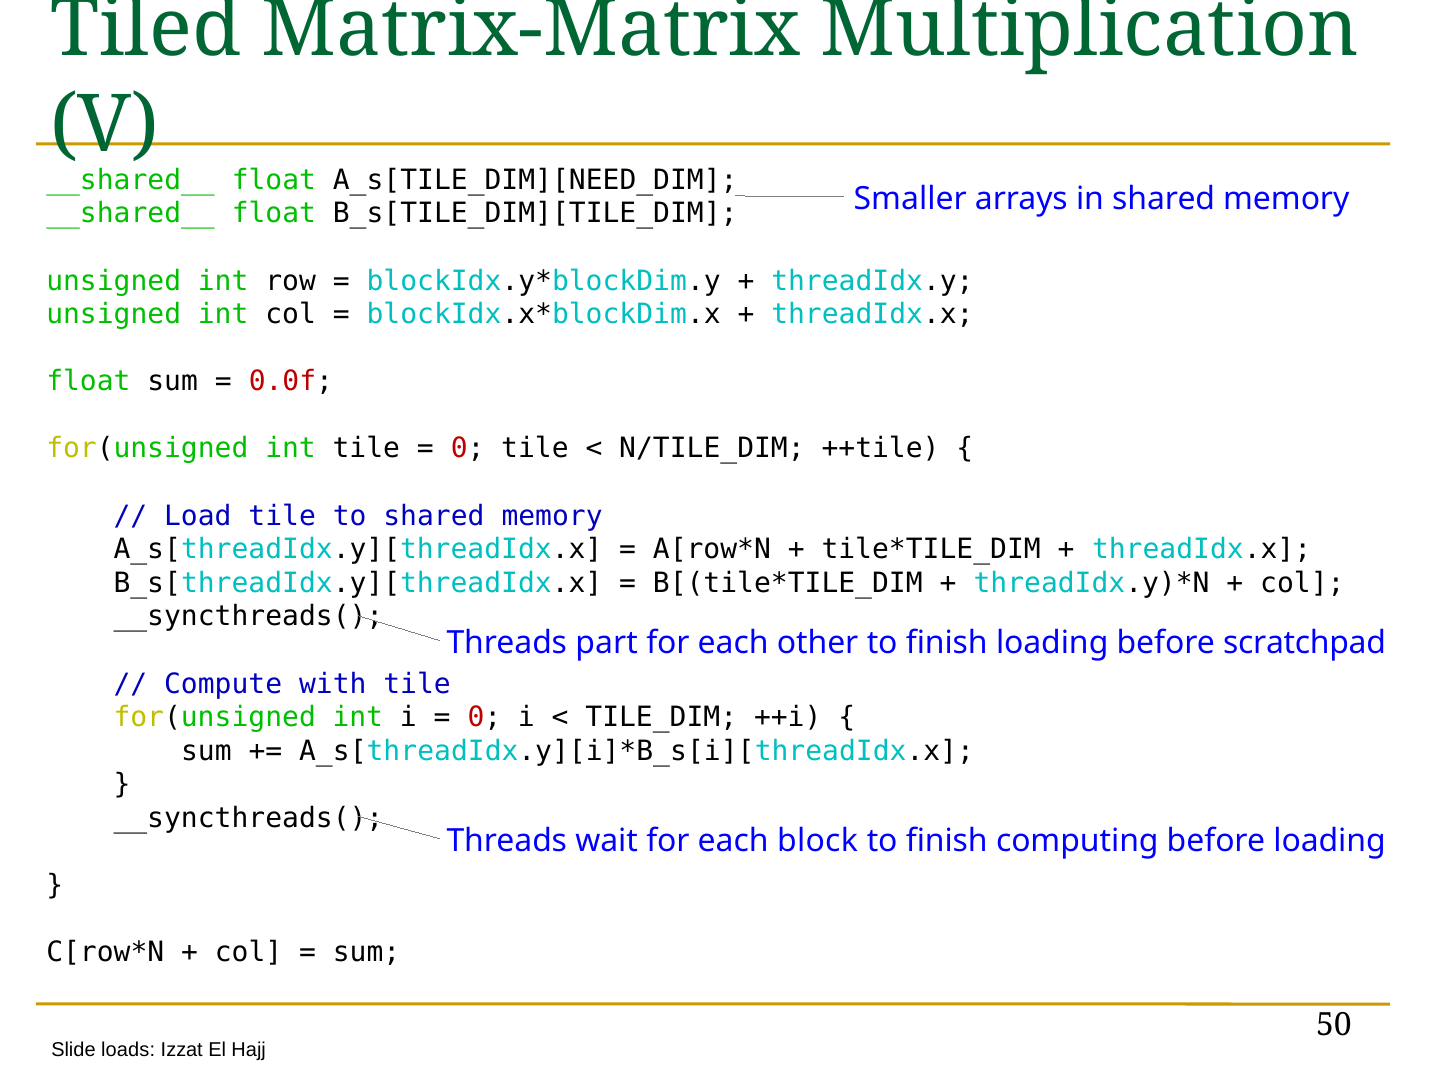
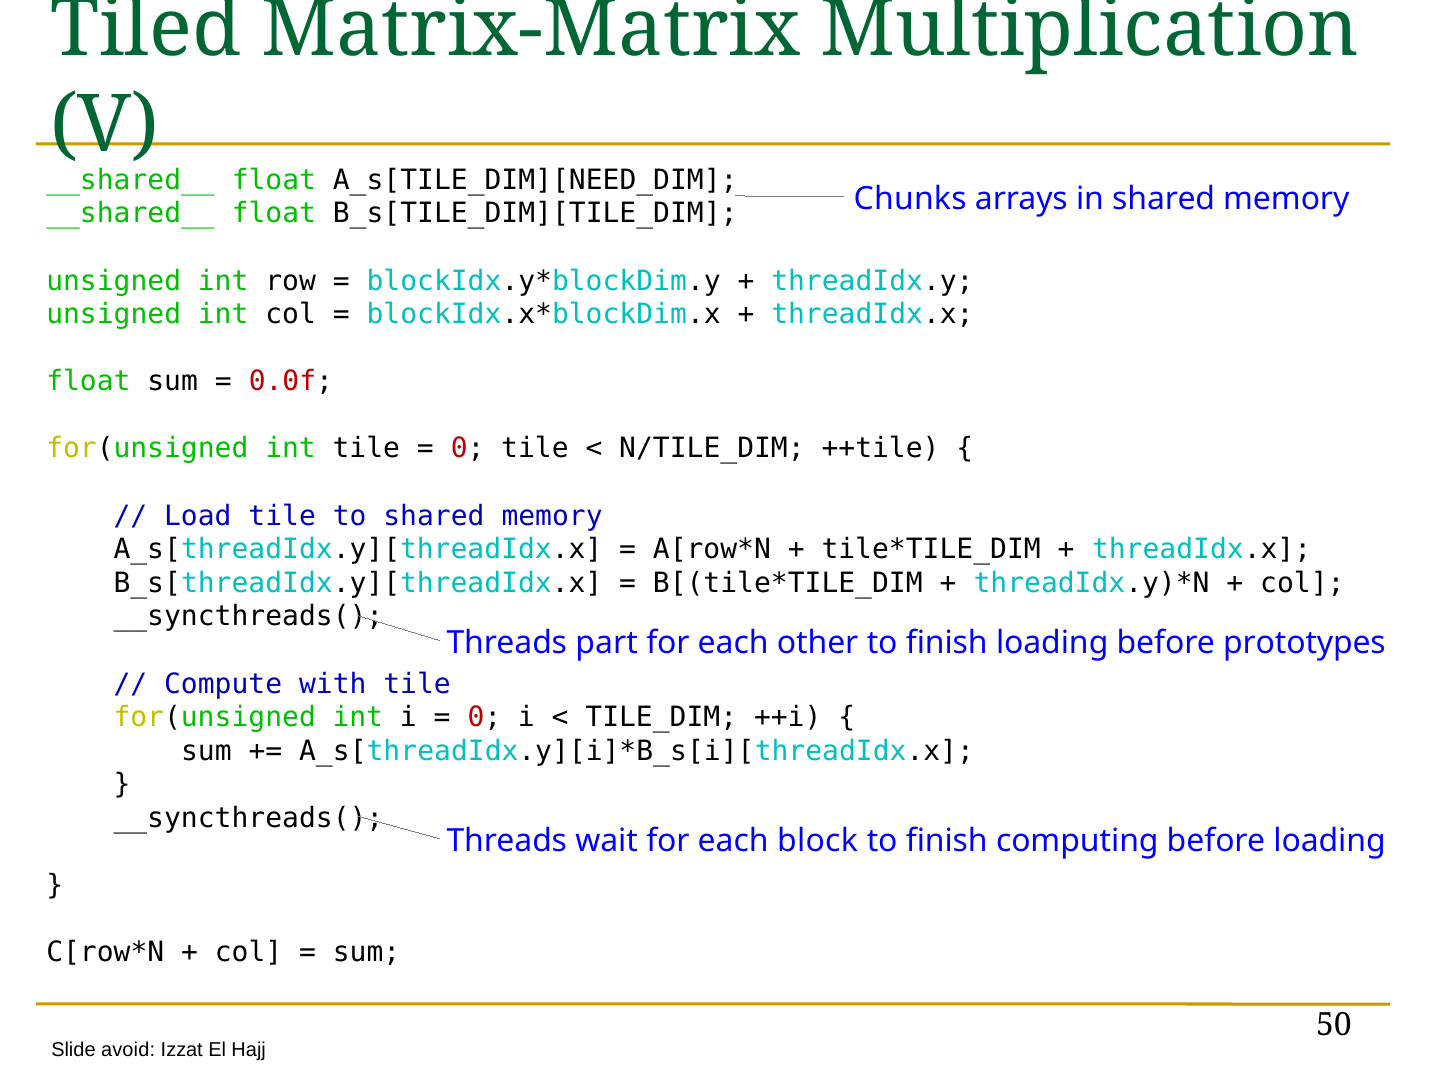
Smaller: Smaller -> Chunks
scratchpad: scratchpad -> prototypes
loads: loads -> avoid
